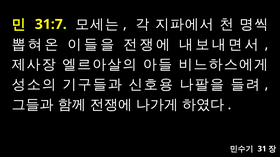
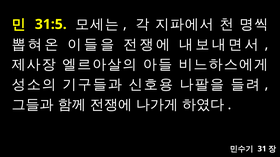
31:7: 31:7 -> 31:5
